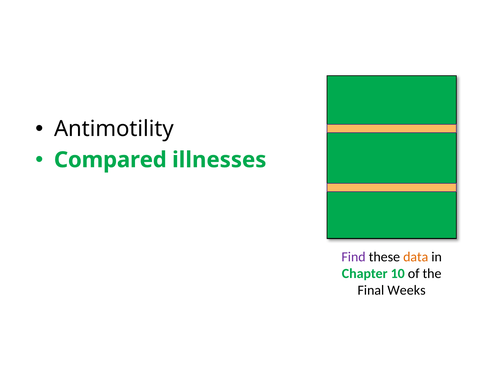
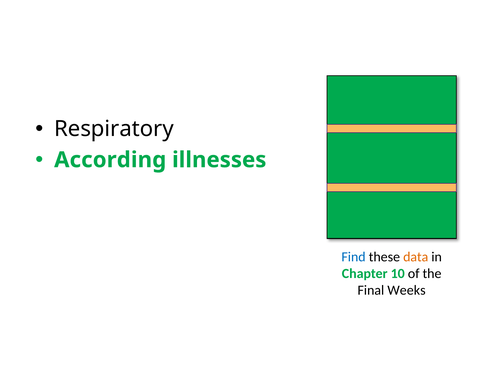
Antimotility: Antimotility -> Respiratory
Compared: Compared -> According
Find colour: purple -> blue
